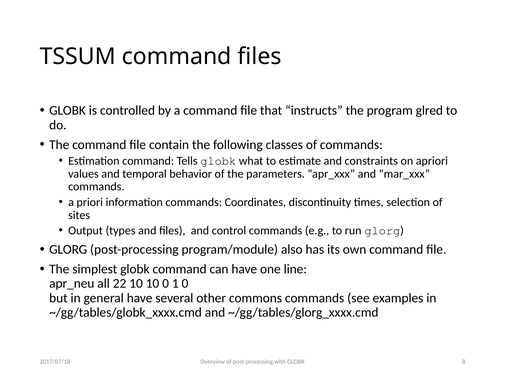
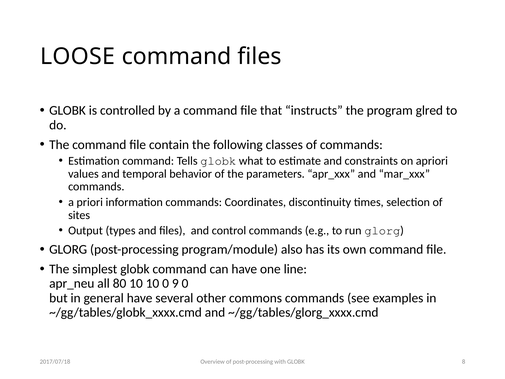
TSSUM: TSSUM -> LOOSE
22: 22 -> 80
1: 1 -> 9
